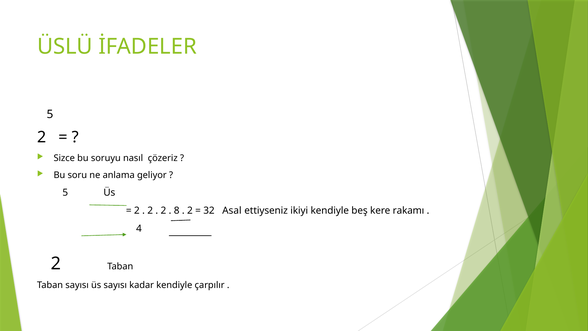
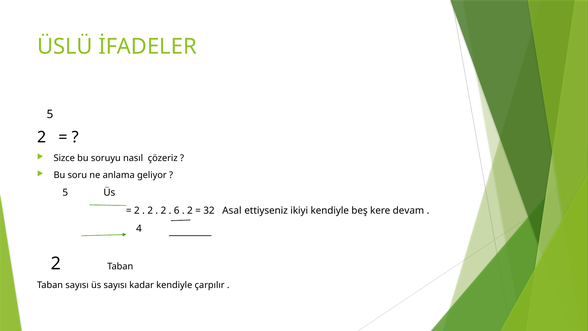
8: 8 -> 6
rakamı: rakamı -> devam
